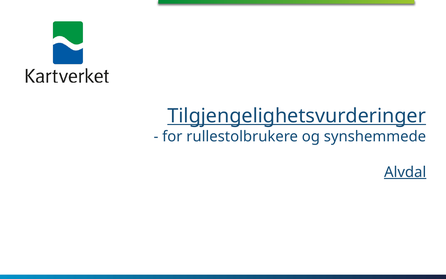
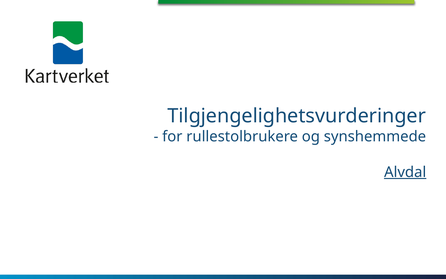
Tilgjengelighetsvurderinger underline: present -> none
